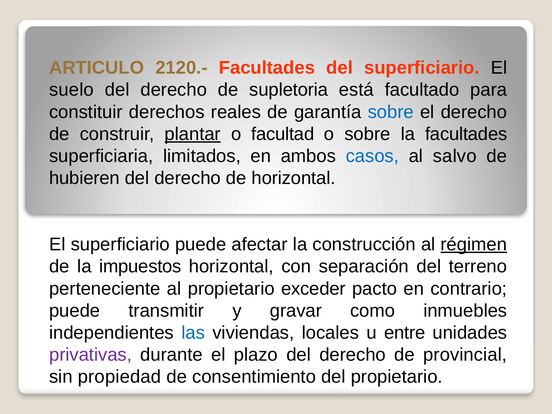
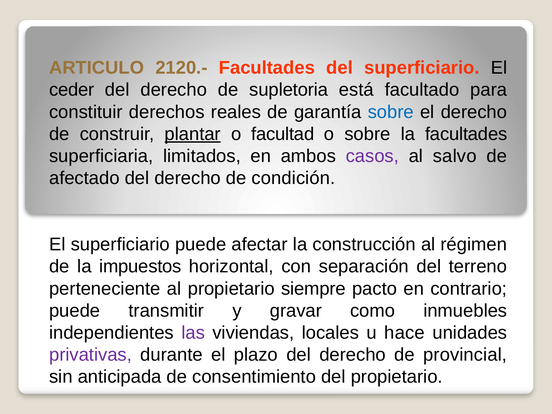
suelo: suelo -> ceder
casos colour: blue -> purple
hubieren: hubieren -> afectado
de horizontal: horizontal -> condición
régimen underline: present -> none
exceder: exceder -> siempre
las colour: blue -> purple
entre: entre -> hace
propiedad: propiedad -> anticipada
